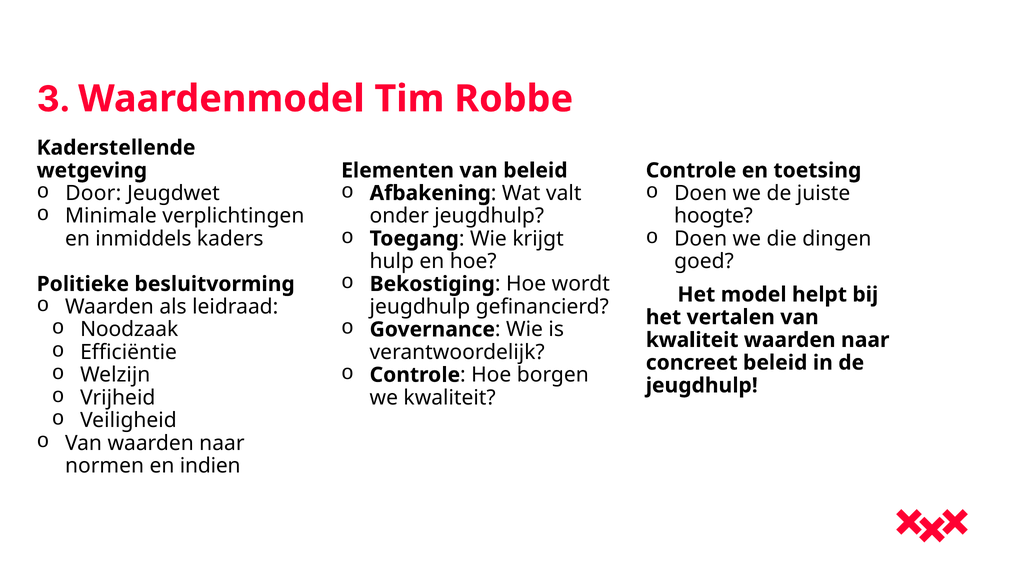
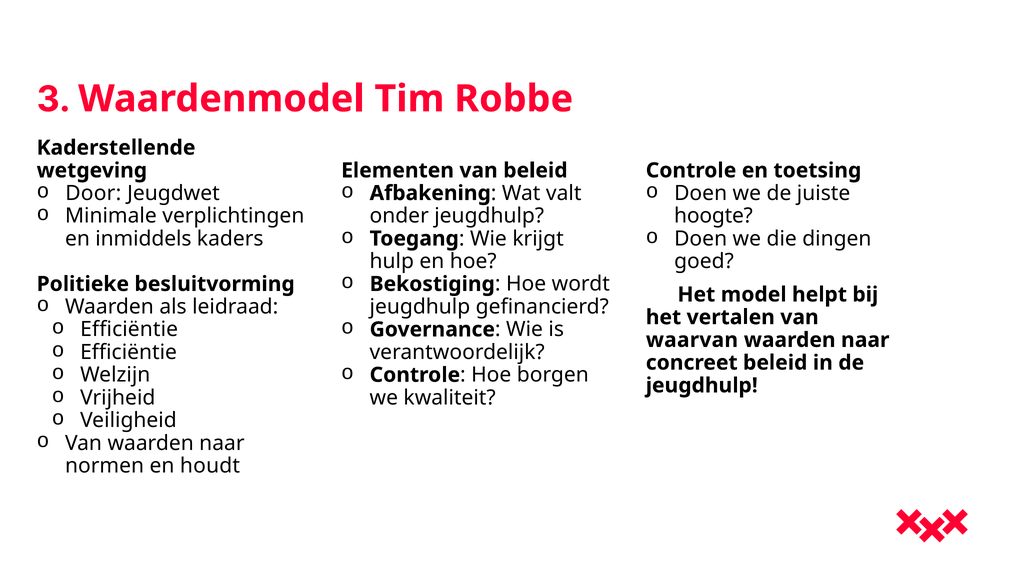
Noodzaak at (129, 329): Noodzaak -> Efficiëntie
kwaliteit at (692, 340): kwaliteit -> waarvan
indien: indien -> houdt
